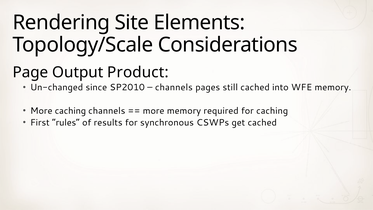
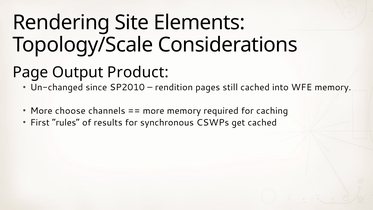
channels at (174, 87): channels -> rendition
More caching: caching -> choose
